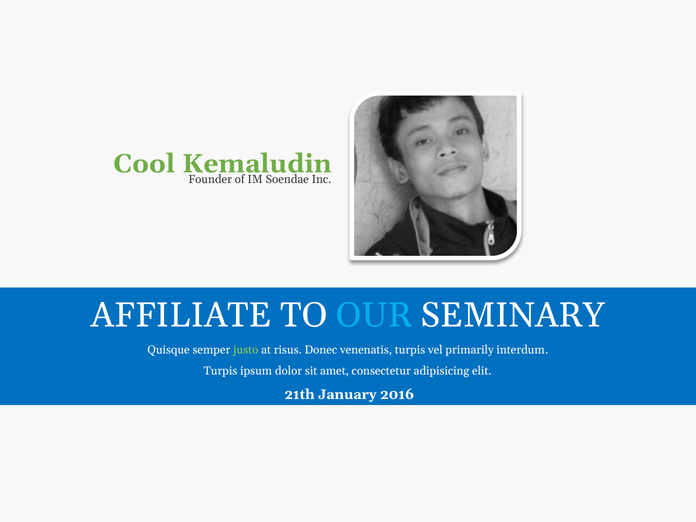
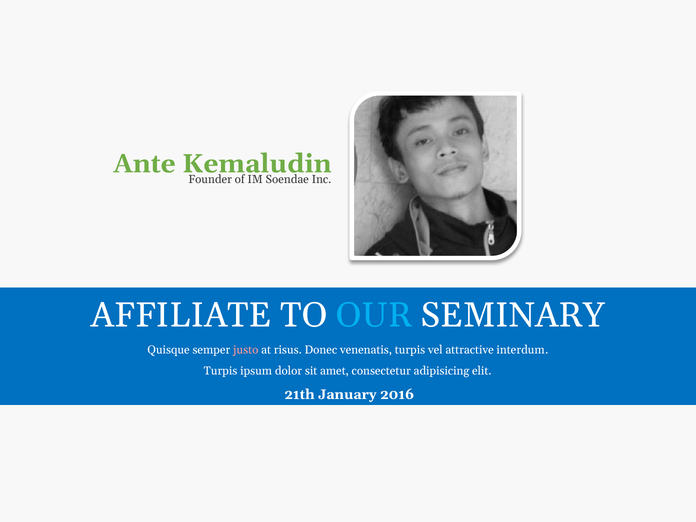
Cool: Cool -> Ante
justo colour: light green -> pink
primarily: primarily -> attractive
